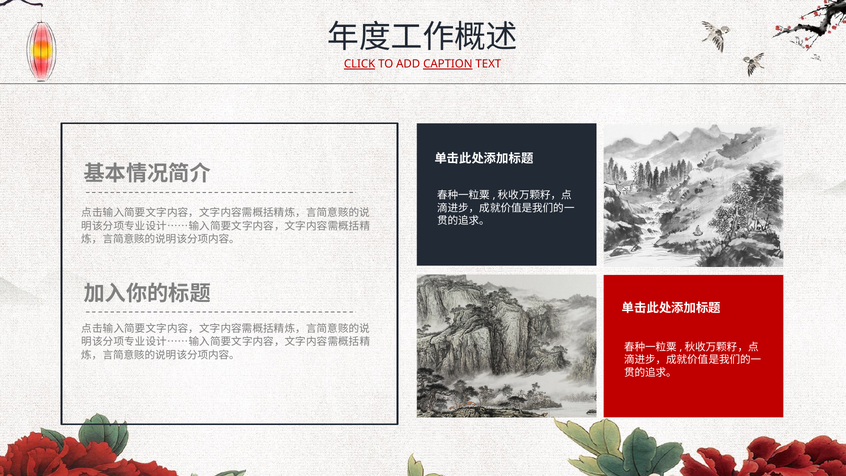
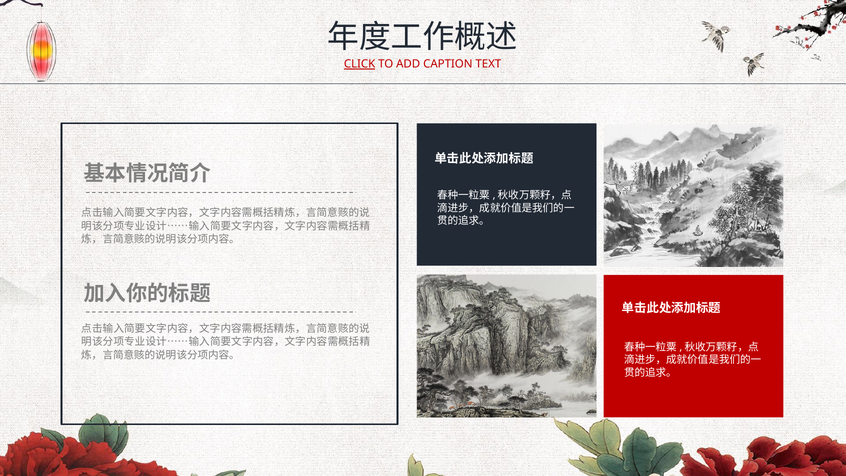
CAPTION underline: present -> none
